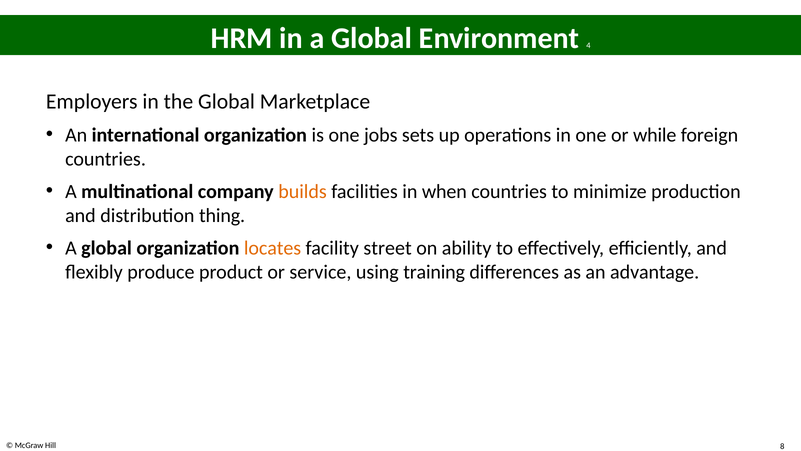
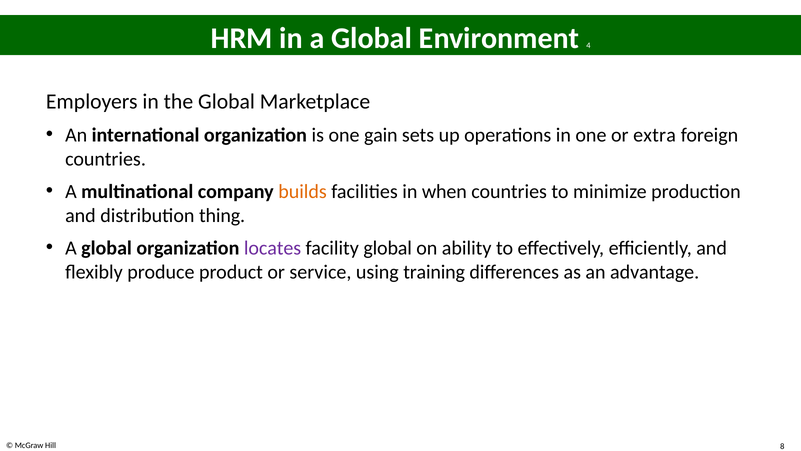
jobs: jobs -> gain
while: while -> extra
locates colour: orange -> purple
facility street: street -> global
